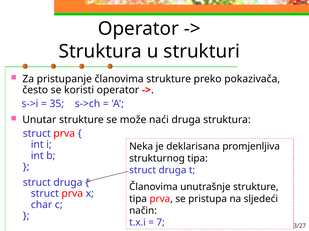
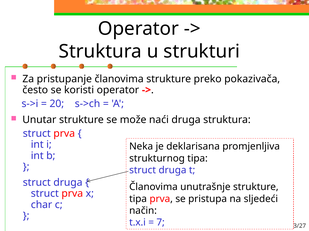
35: 35 -> 20
